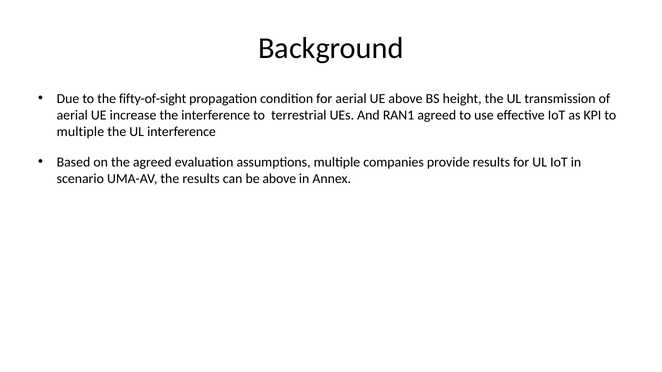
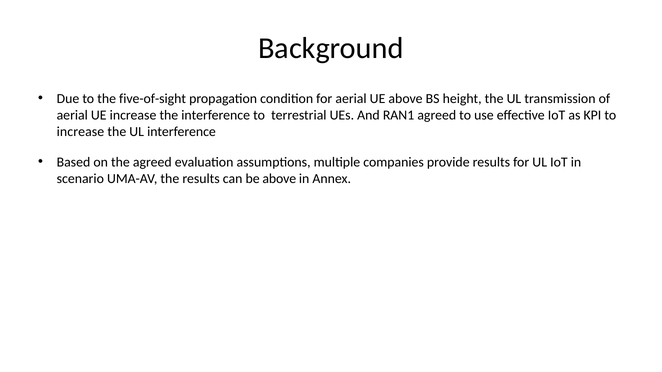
fifty-of-sight: fifty-of-sight -> five-of-sight
multiple at (80, 132): multiple -> increase
